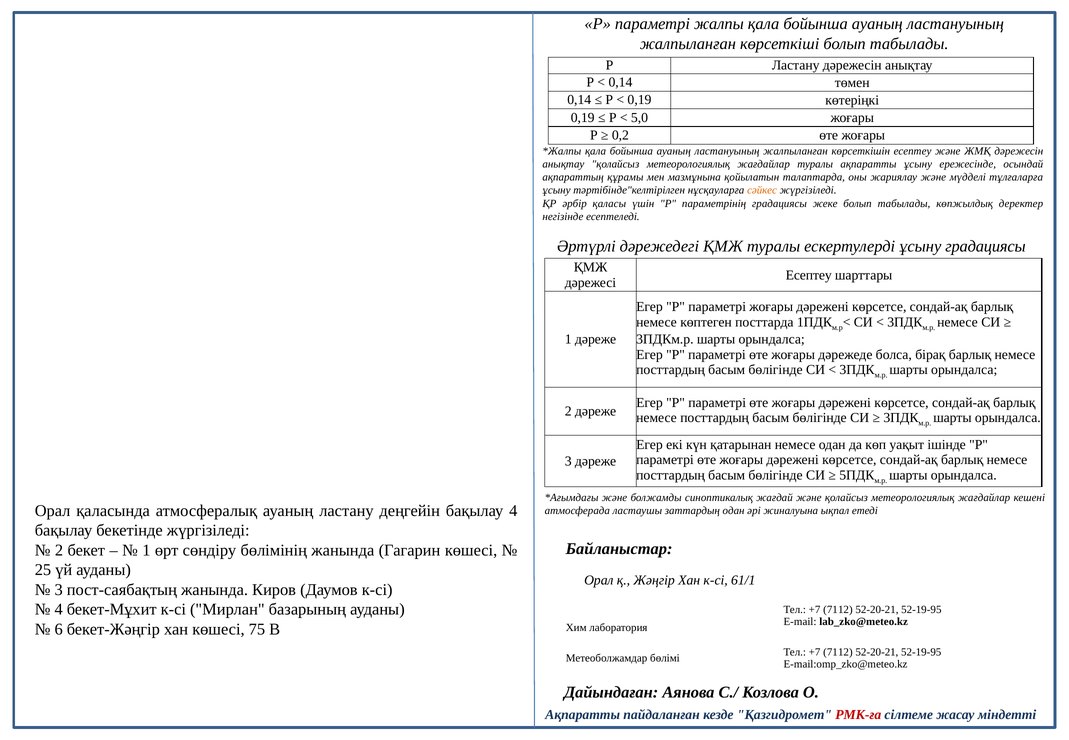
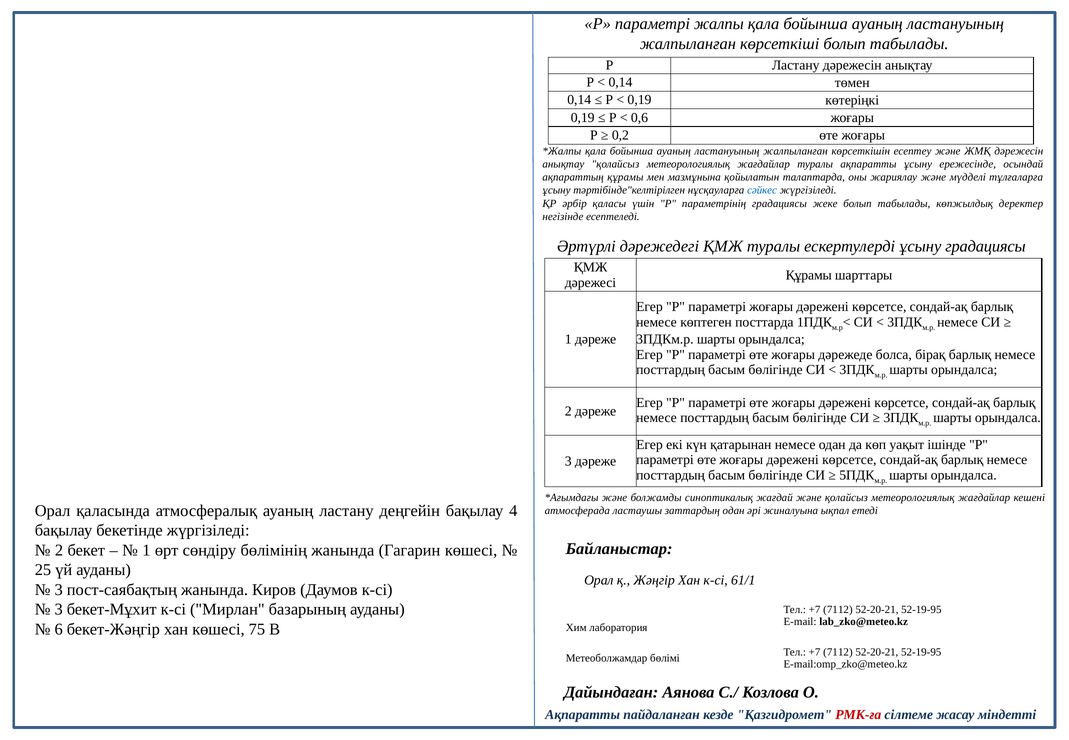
5,0: 5,0 -> 0,6
сәйкес colour: orange -> blue
Есептеу at (809, 275): Есептеу -> Құрамы
4 at (59, 610): 4 -> 3
